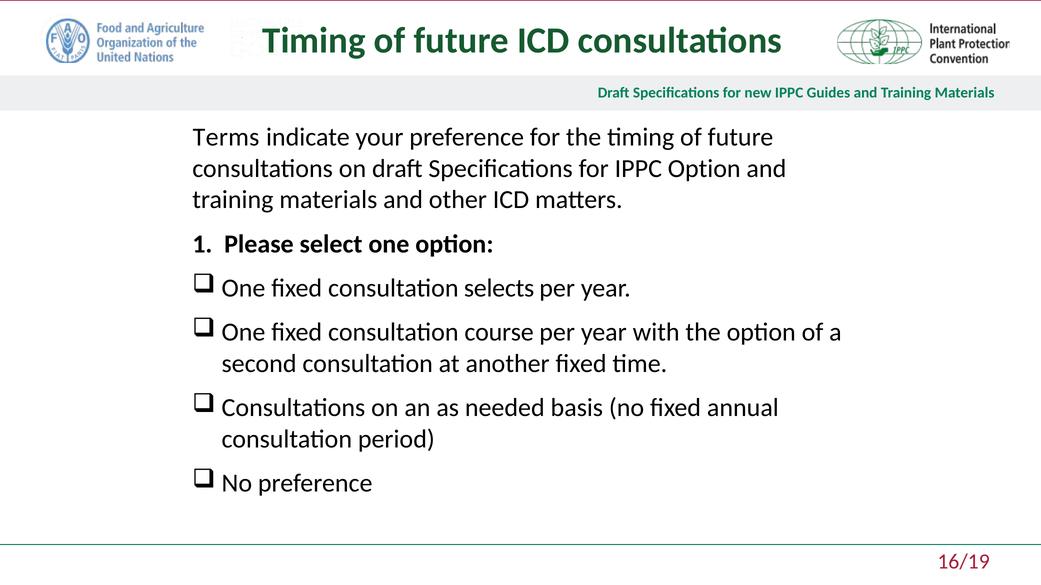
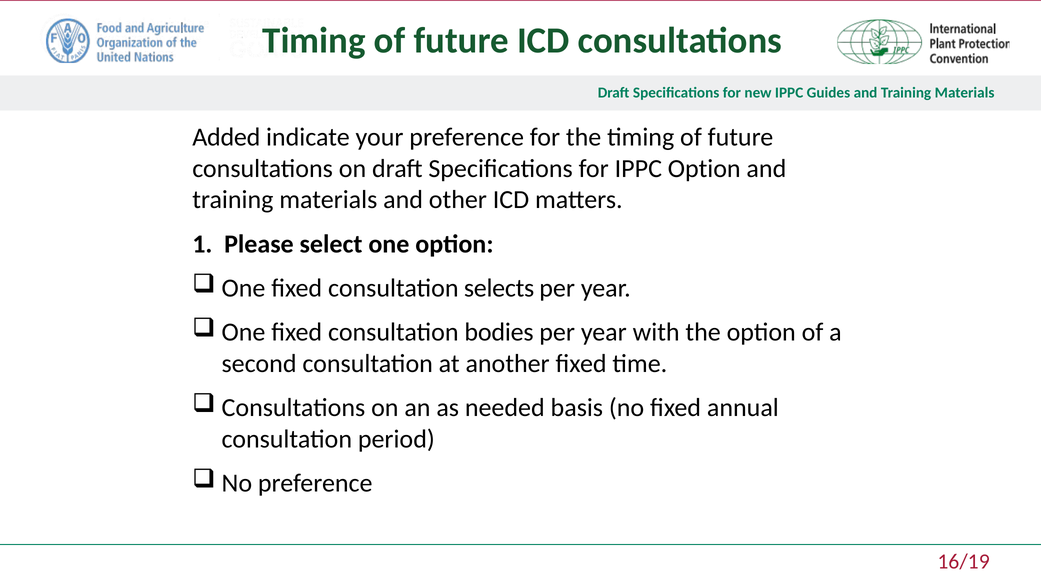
Terms: Terms -> Added
course: course -> bodies
